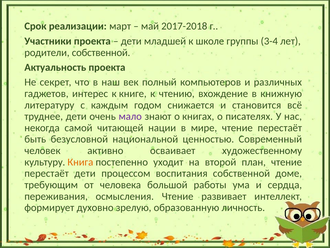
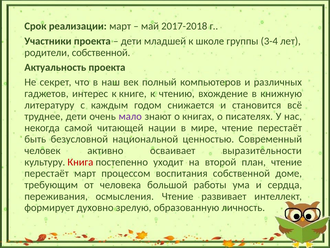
художественному: художественному -> выразительности
Книга colour: orange -> red
перестаёт дети: дети -> март
